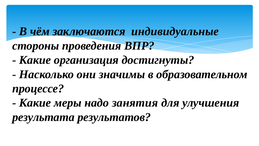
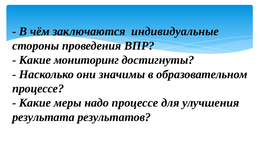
организация: организация -> мониторинг
надо занятия: занятия -> процессе
